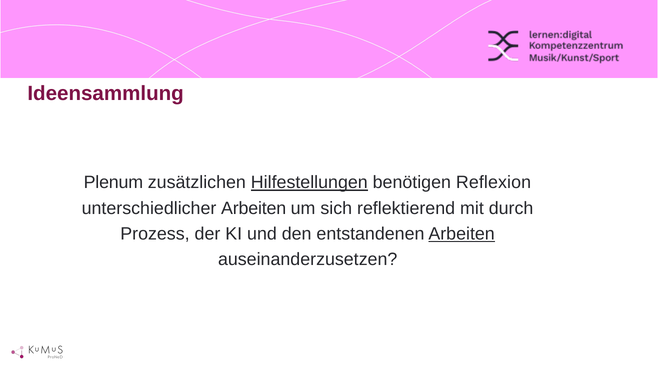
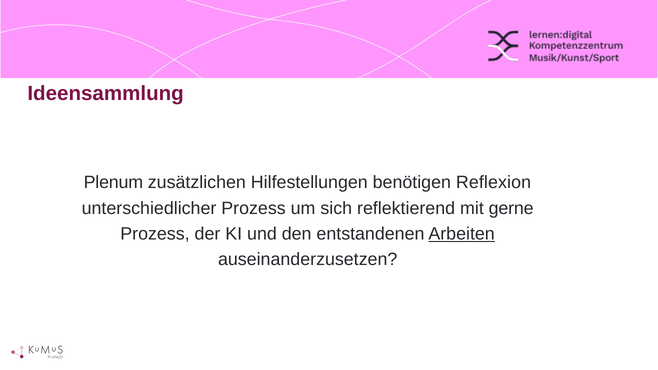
Hilfestellungen underline: present -> none
unterschiedlicher Arbeiten: Arbeiten -> Prozess
durch: durch -> gerne
